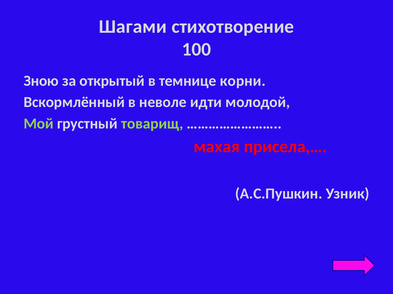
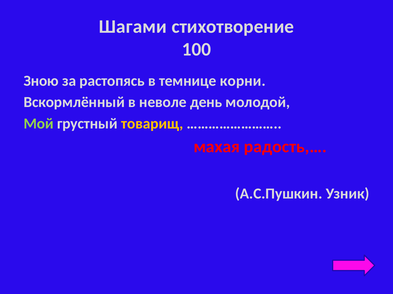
открытый: открытый -> растопясь
идти: идти -> день
товарищ colour: light green -> yellow
присела,…: присела,… -> радость,…
